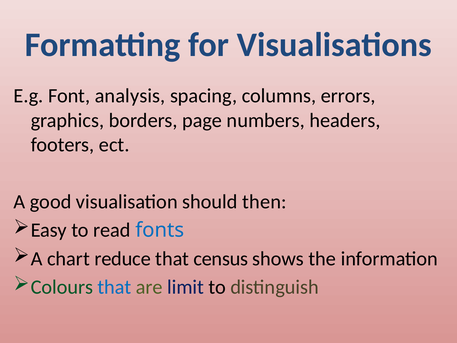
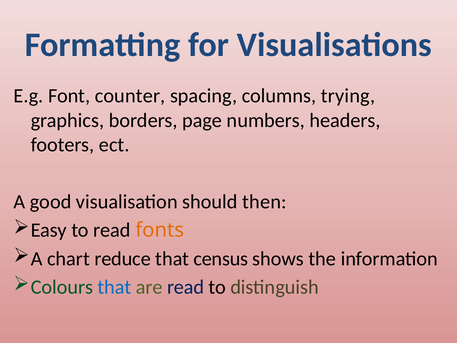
analysis: analysis -> counter
errors: errors -> trying
fonts colour: blue -> orange
are limit: limit -> read
